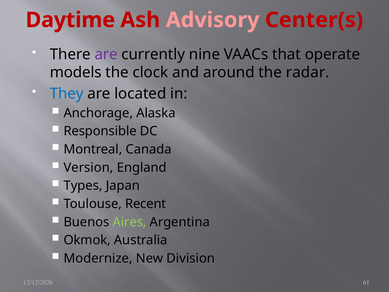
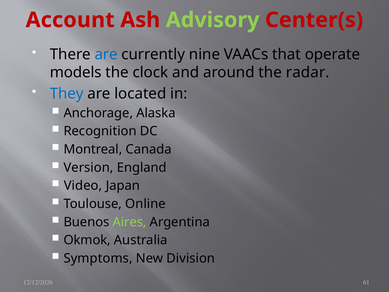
Daytime: Daytime -> Account
Advisory colour: pink -> light green
are at (106, 54) colour: purple -> blue
Responsible: Responsible -> Recognition
Types: Types -> Video
Recent: Recent -> Online
Modernize: Modernize -> Symptoms
